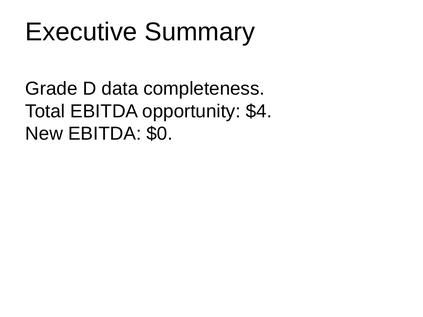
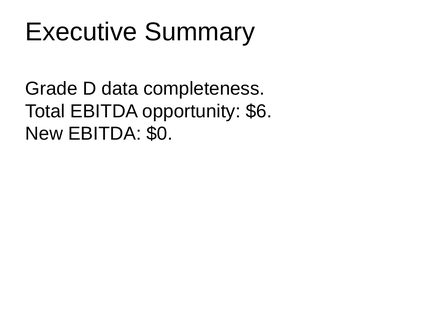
$4: $4 -> $6
